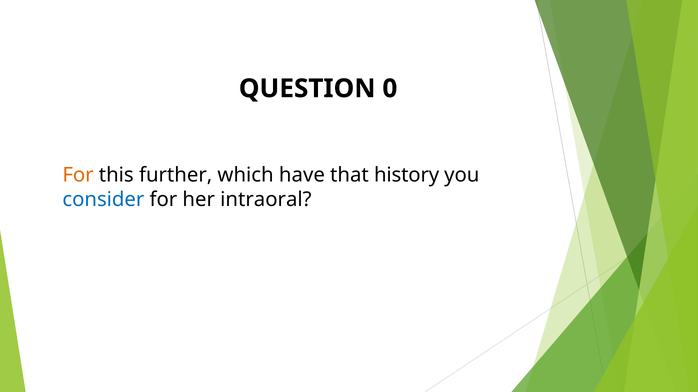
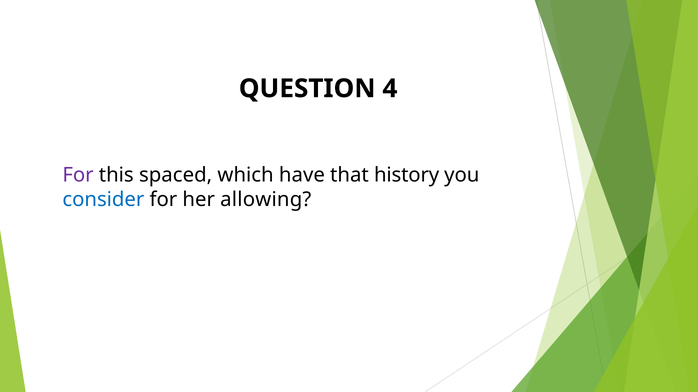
0: 0 -> 4
For at (78, 175) colour: orange -> purple
further: further -> spaced
intraoral: intraoral -> allowing
